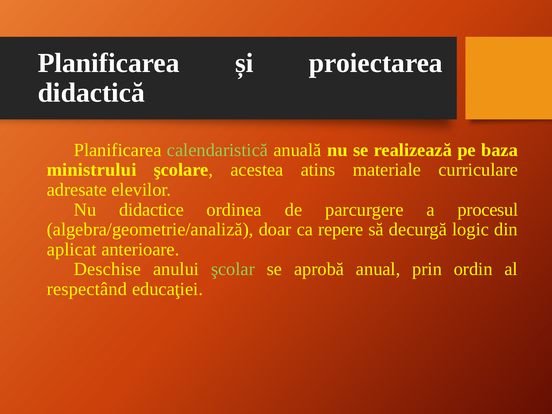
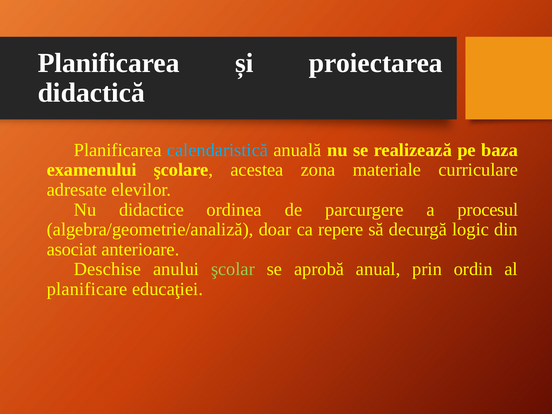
calendaristică colour: light green -> light blue
ministrului: ministrului -> examenului
atins: atins -> zona
aplicat: aplicat -> asociat
respectând: respectând -> planificare
